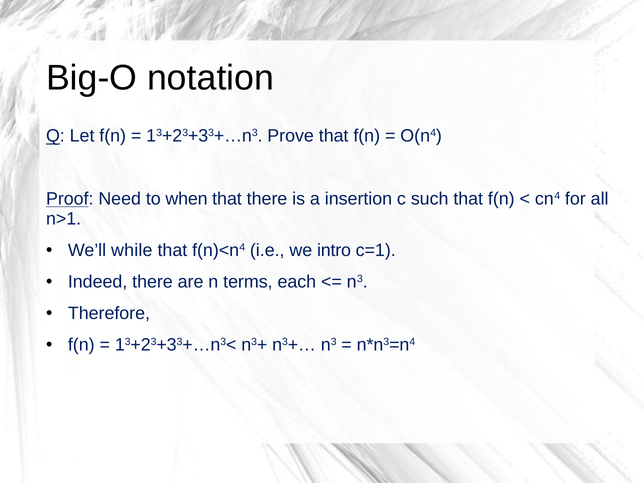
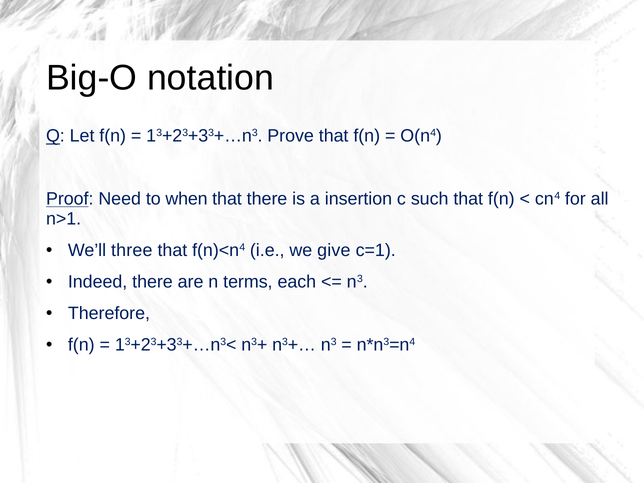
while: while -> three
intro: intro -> give
